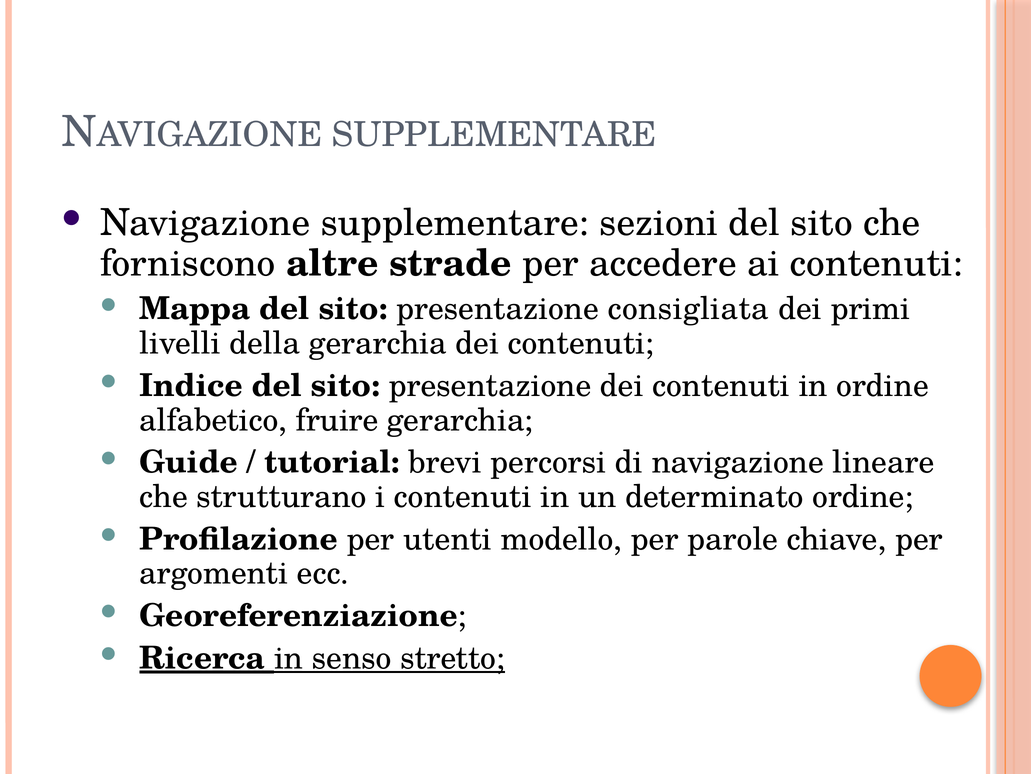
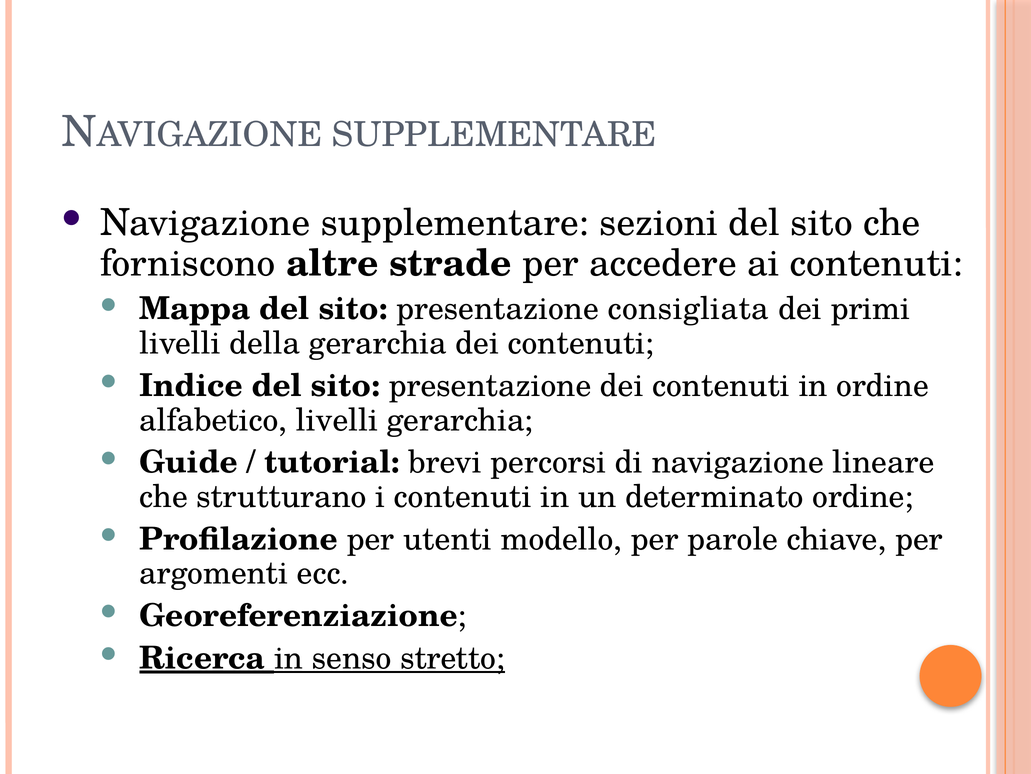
alfabetico fruire: fruire -> livelli
